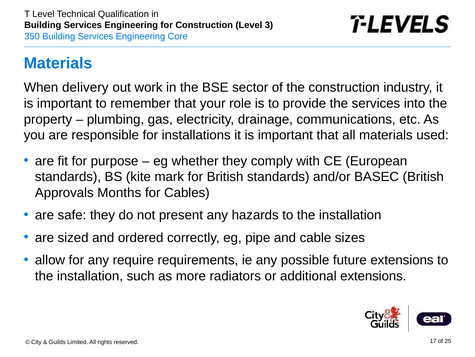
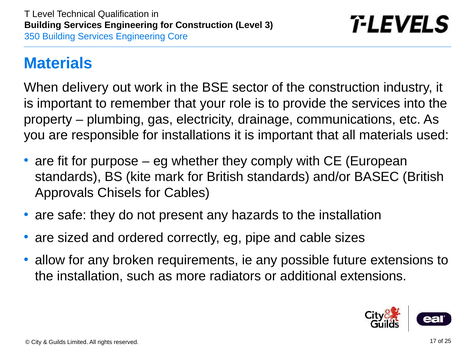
Months: Months -> Chisels
require: require -> broken
